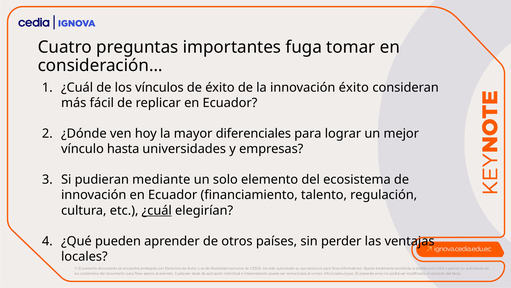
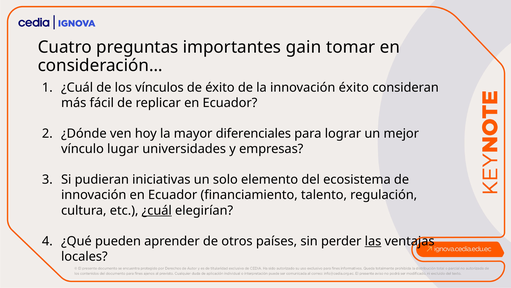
fuga: fuga -> gain
hasta: hasta -> lugar
mediante: mediante -> iniciativas
las underline: none -> present
